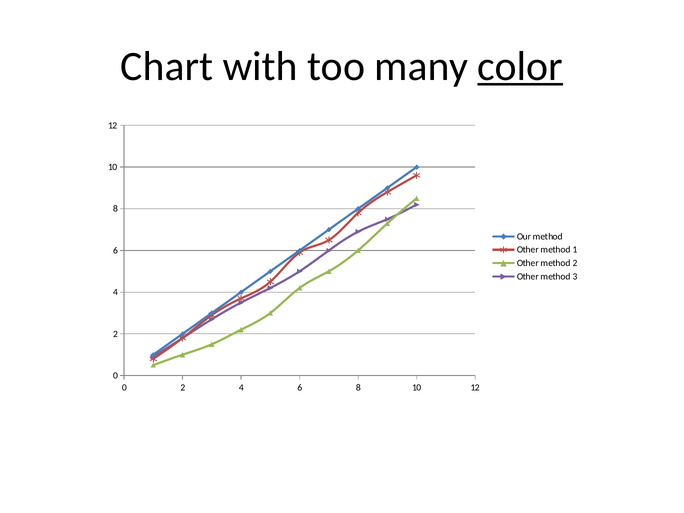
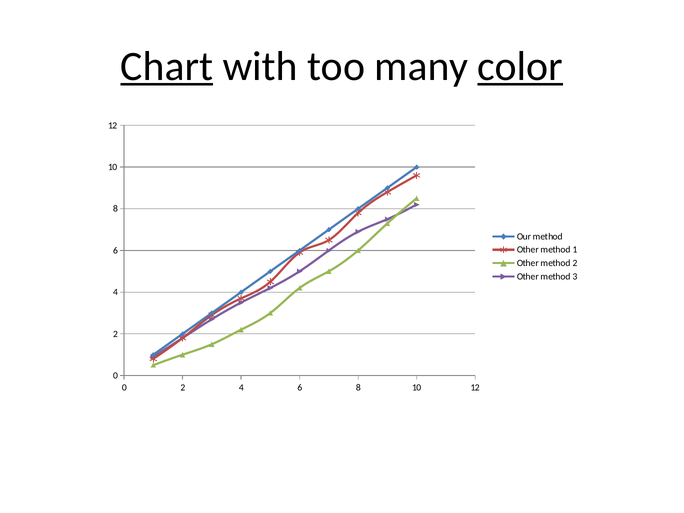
Chart underline: none -> present
